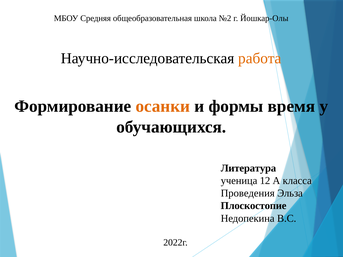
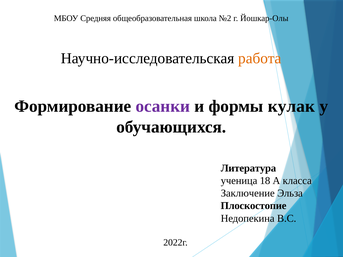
осанки colour: orange -> purple
время: время -> кулак
12: 12 -> 18
Проведения: Проведения -> Заключение
